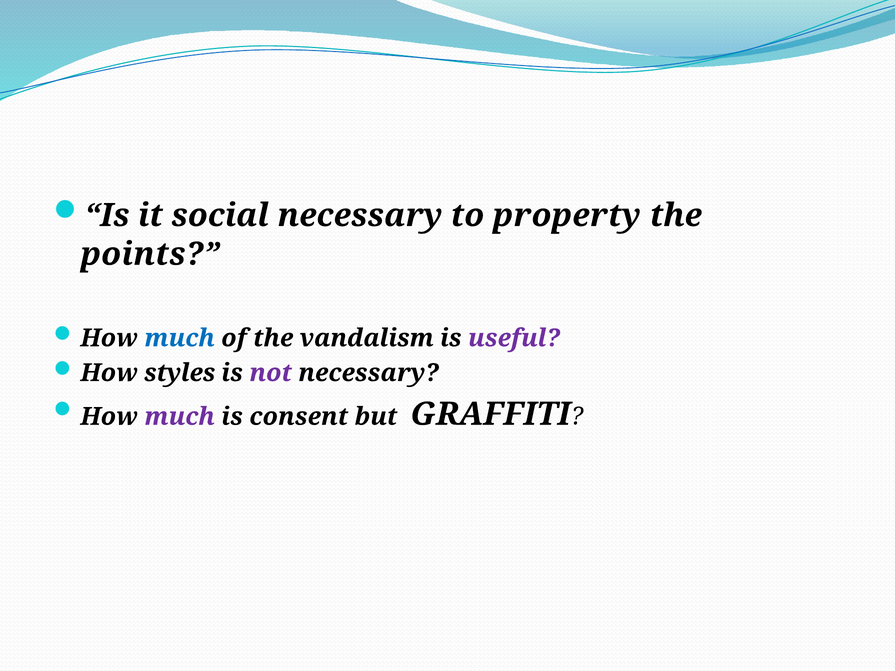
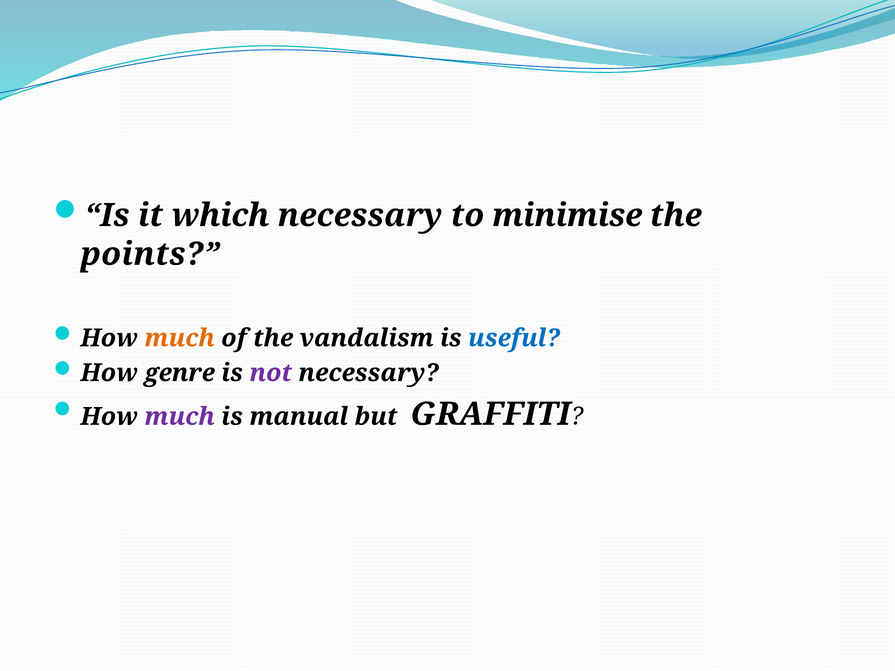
social: social -> which
property: property -> minimise
much at (180, 338) colour: blue -> orange
useful colour: purple -> blue
styles: styles -> genre
consent: consent -> manual
